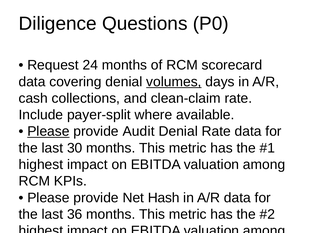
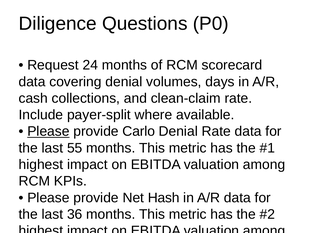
volumes underline: present -> none
Audit: Audit -> Carlo
30: 30 -> 55
